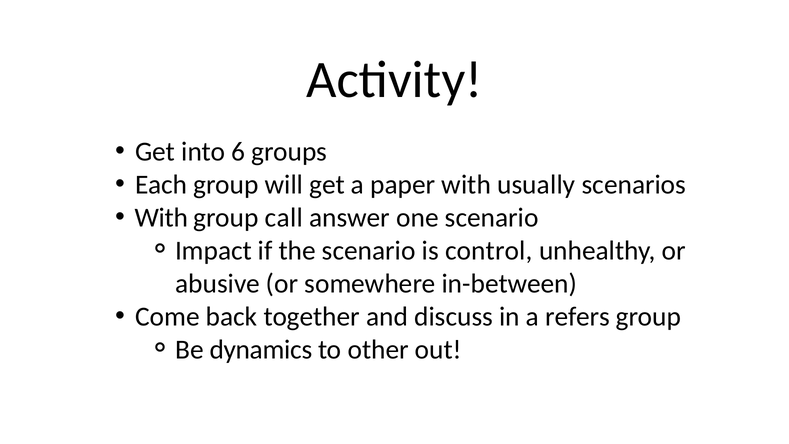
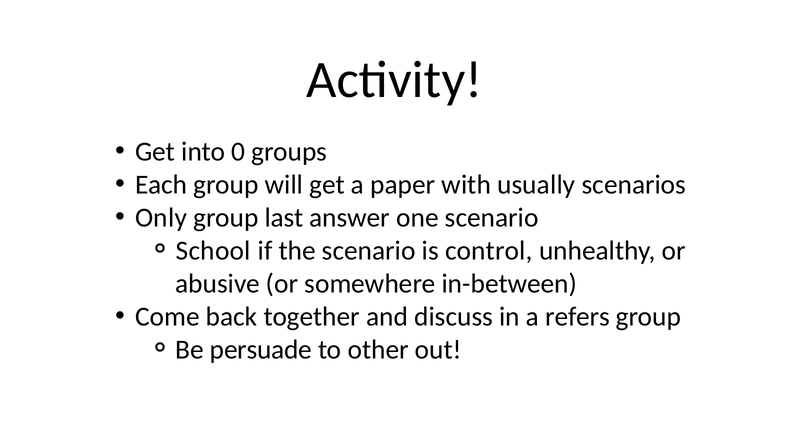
6: 6 -> 0
With at (161, 218): With -> Only
call: call -> last
Impact: Impact -> School
dynamics: dynamics -> persuade
